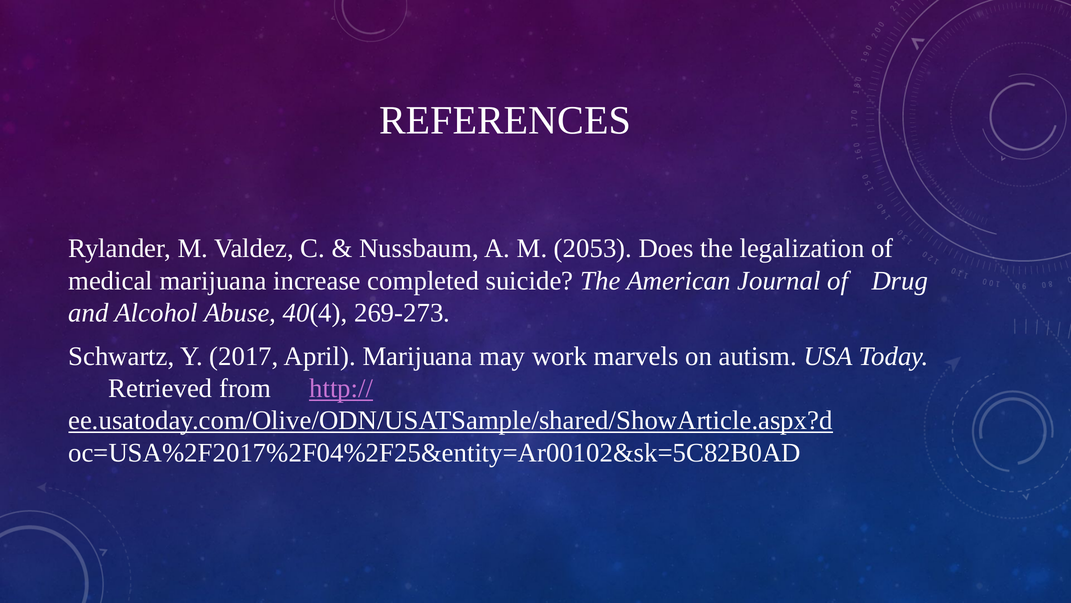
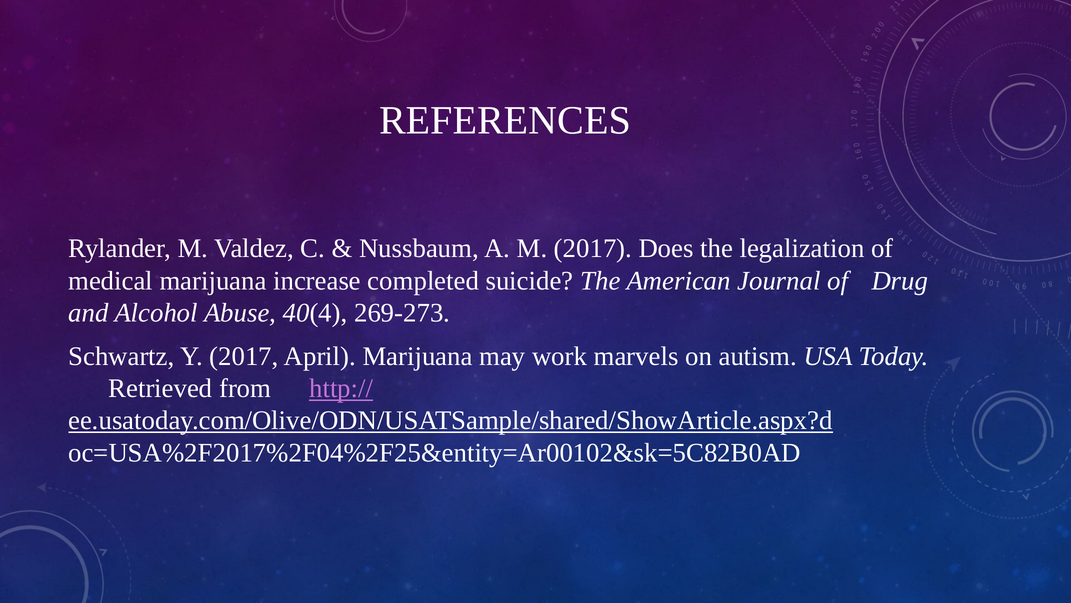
M 2053: 2053 -> 2017
